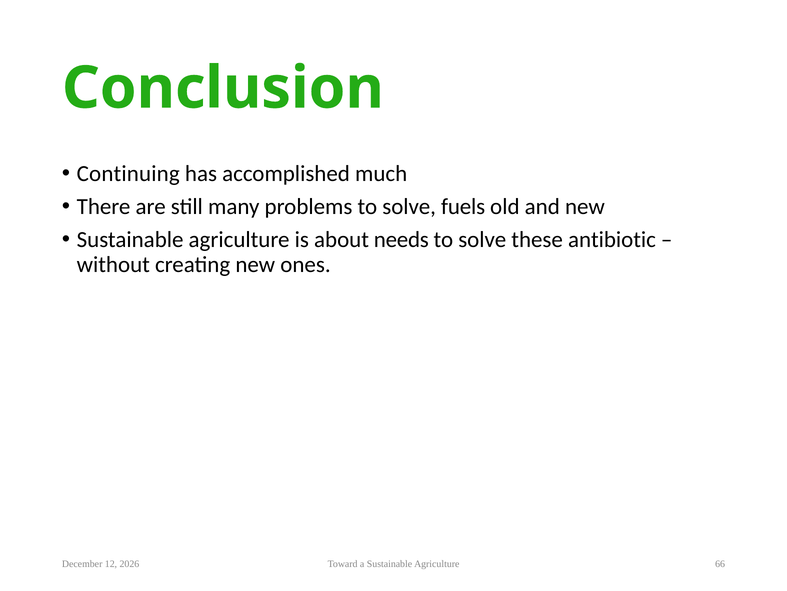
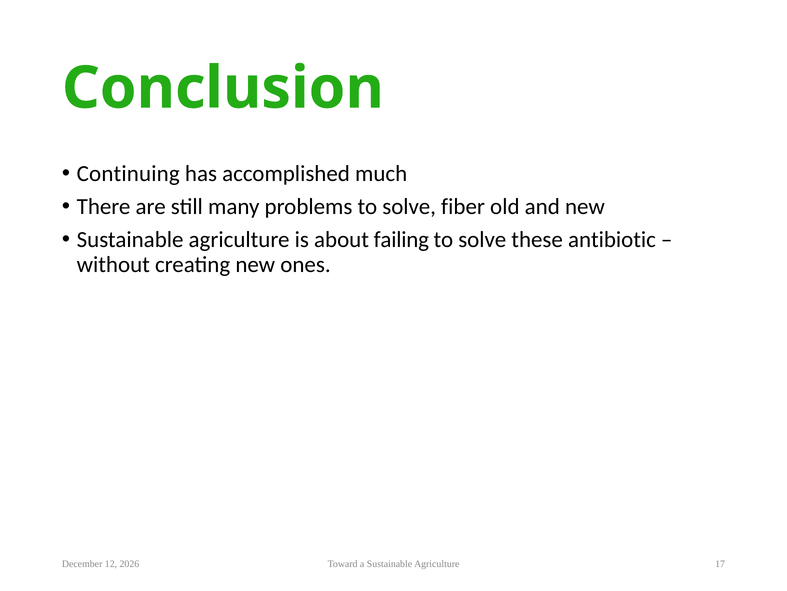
fuels: fuels -> fiber
needs: needs -> failing
66: 66 -> 17
